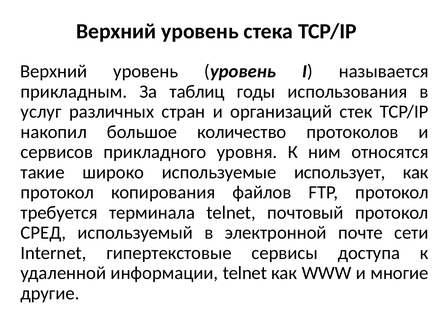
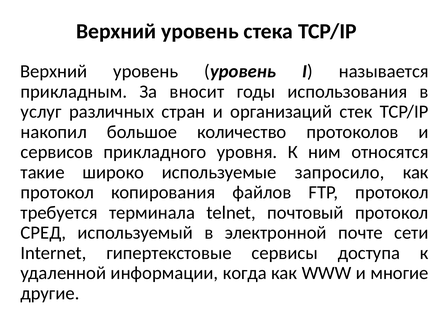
таблиц: таблиц -> вносит
использует: использует -> запросило
информации telnet: telnet -> когда
